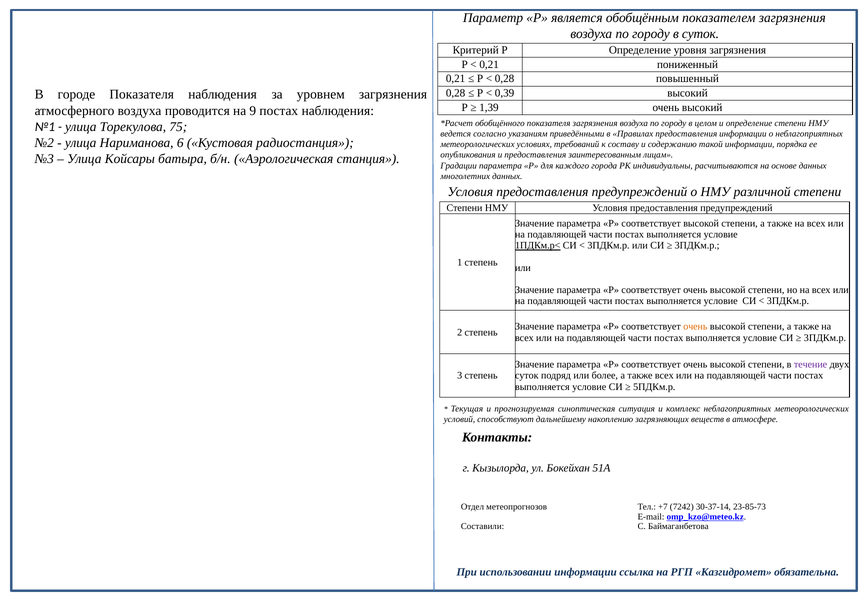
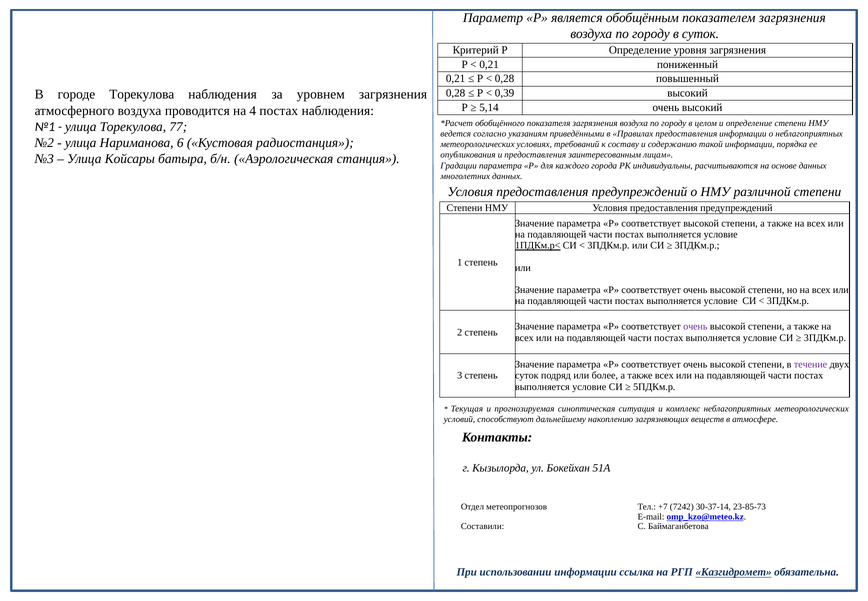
городе Показателя: Показателя -> Торекулова
1,39: 1,39 -> 5,14
9: 9 -> 4
75: 75 -> 77
очень at (695, 327) colour: orange -> purple
Казгидромет underline: none -> present
